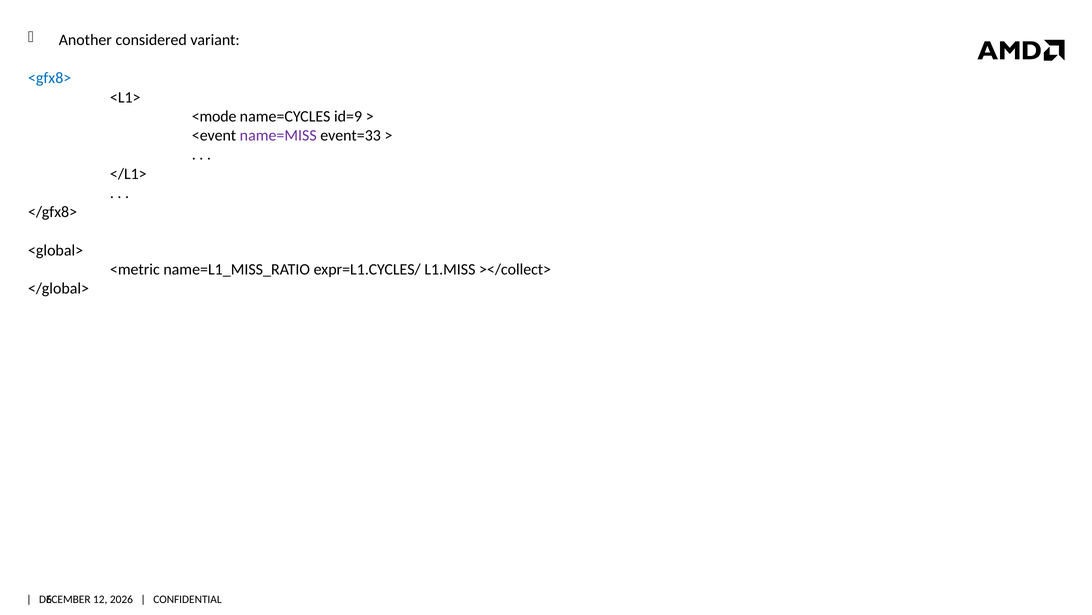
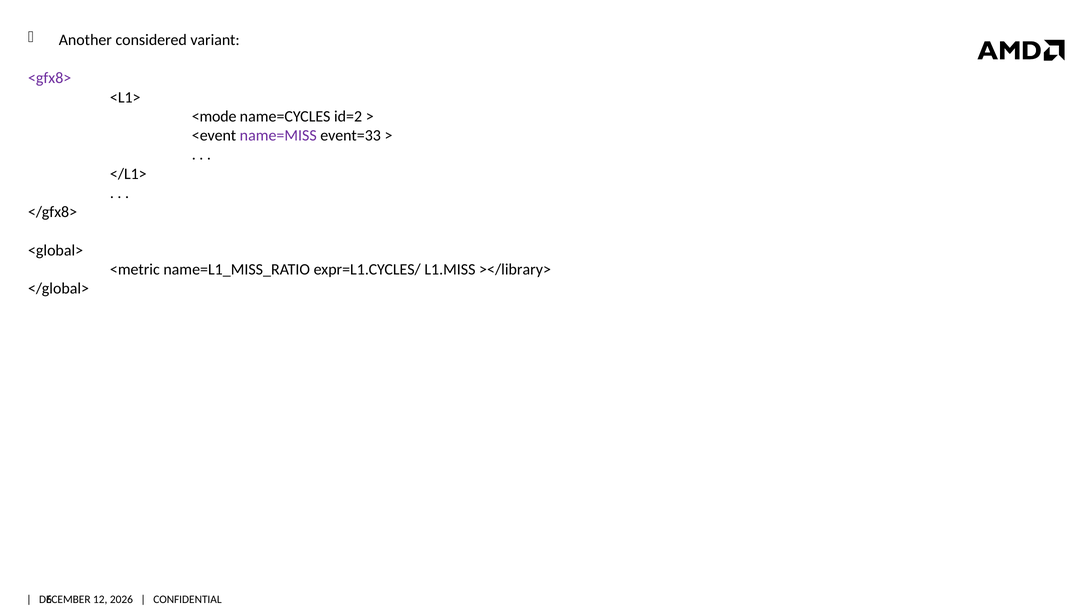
<gfx8> colour: blue -> purple
id=9: id=9 -> id=2
></collect>: ></collect> -> ></library>
